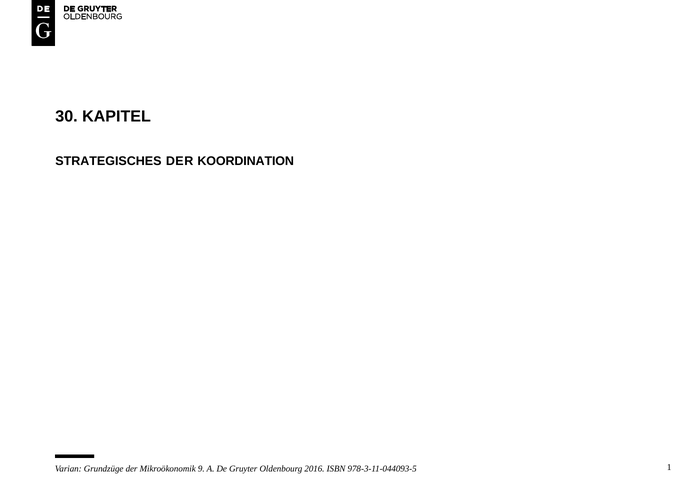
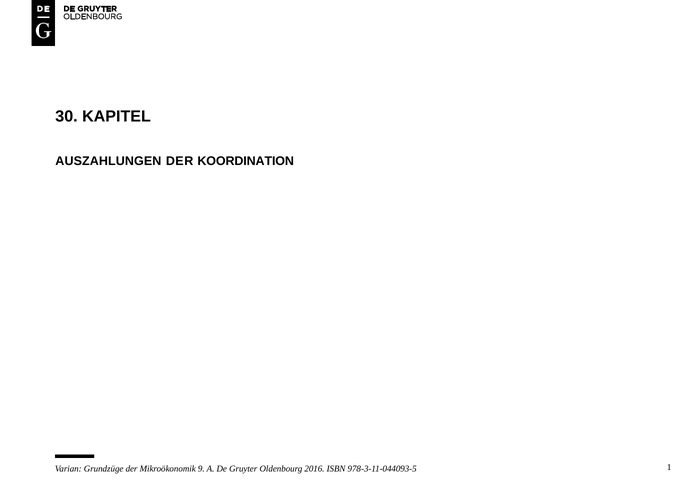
STRATEGISCHES: STRATEGISCHES -> AUSZAHLUNGEN
